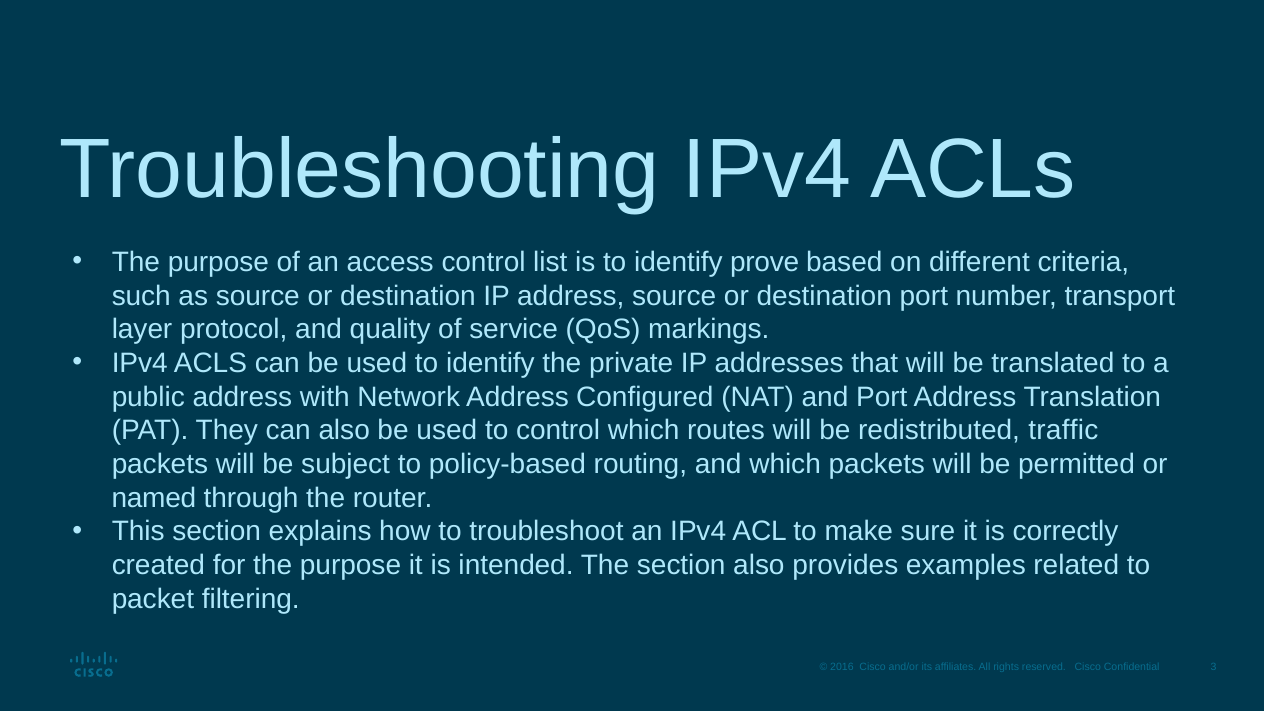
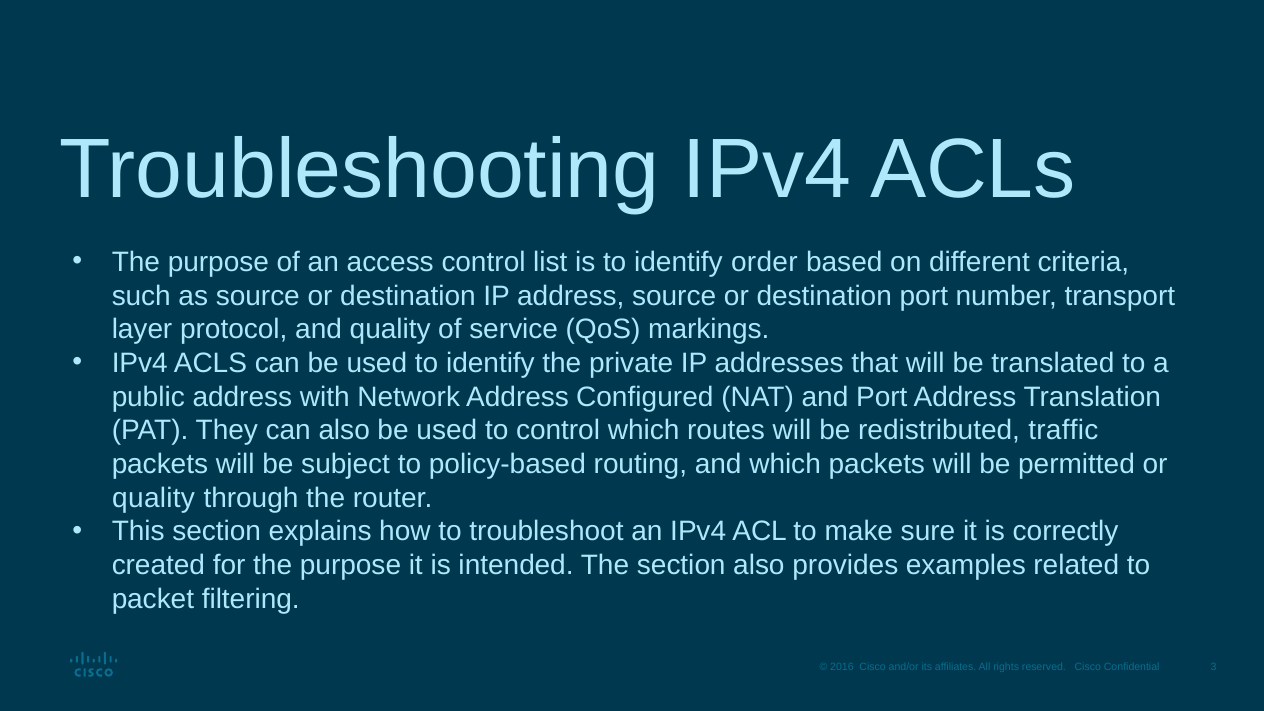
prove: prove -> order
named at (154, 498): named -> quality
